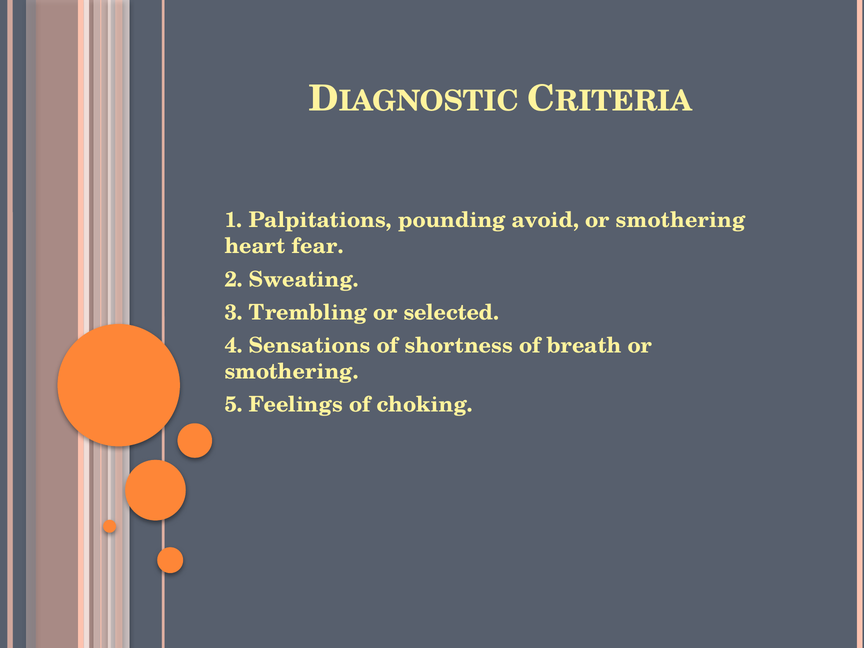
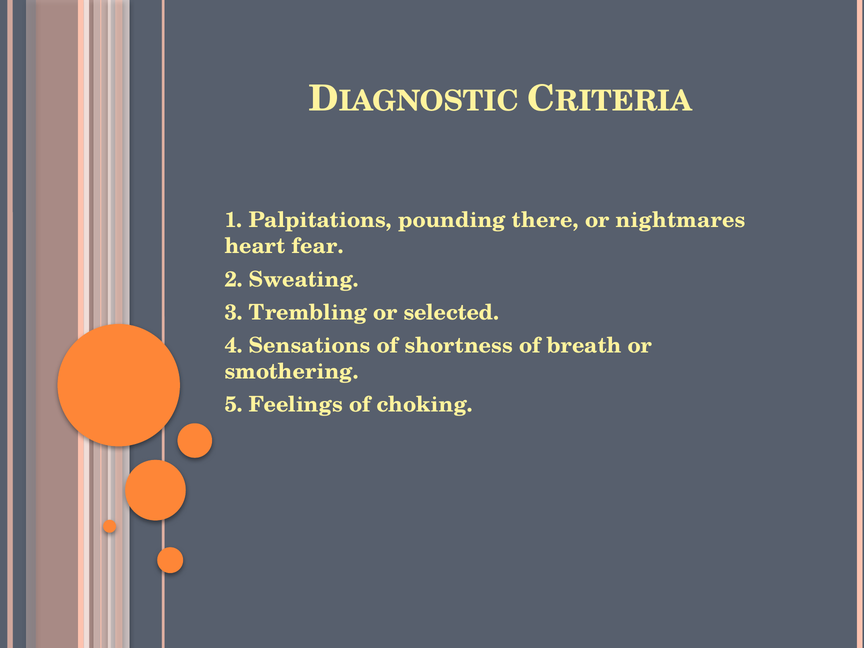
avoid: avoid -> there
smothering at (681, 220): smothering -> nightmares
